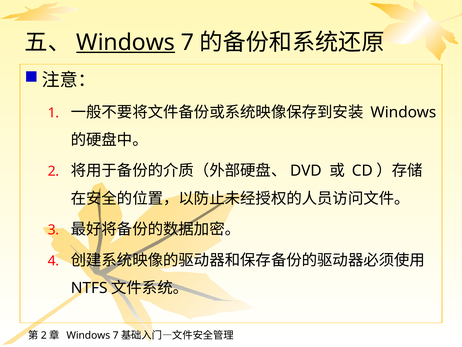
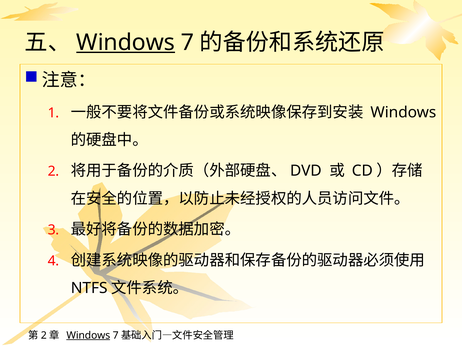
Windows at (88, 335) underline: none -> present
